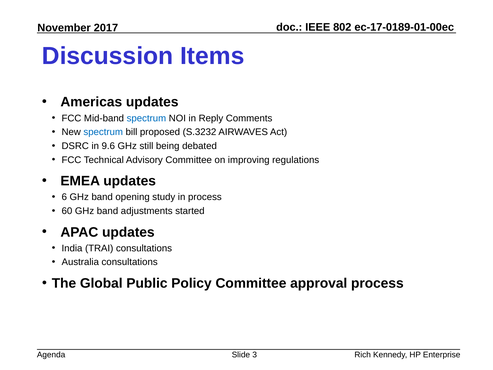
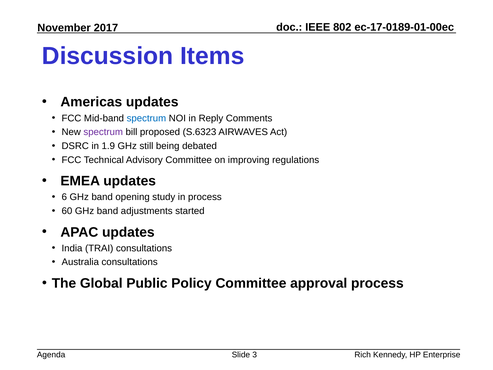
spectrum at (103, 132) colour: blue -> purple
S.3232: S.3232 -> S.6323
9.6: 9.6 -> 1.9
